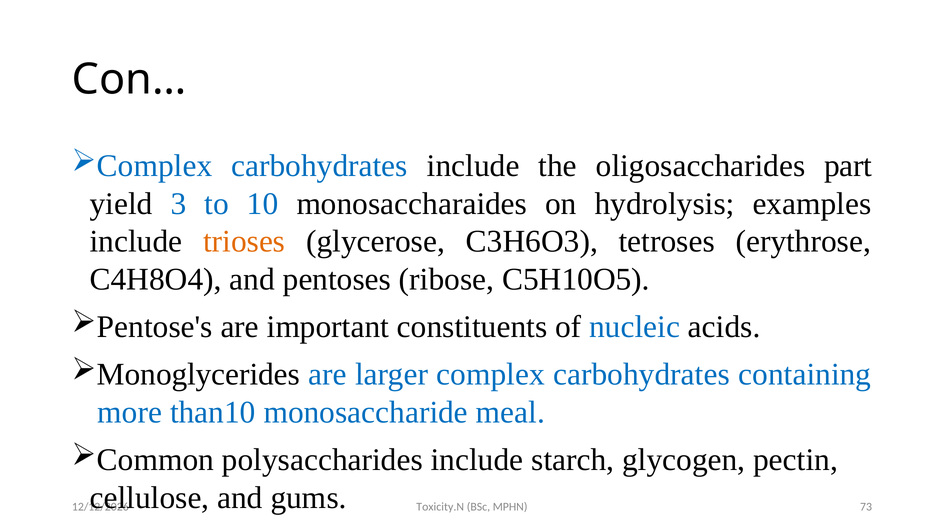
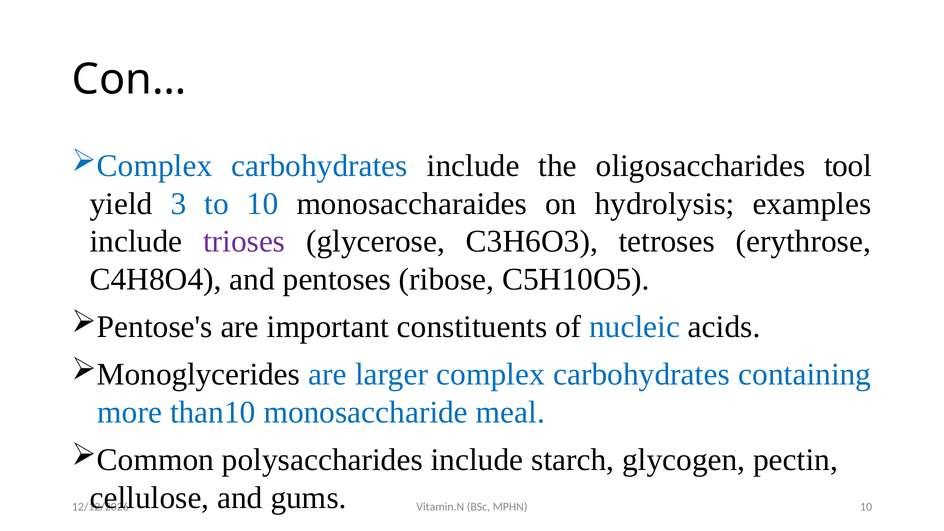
part: part -> tool
trioses colour: orange -> purple
Toxicity.N: Toxicity.N -> Vitamin.N
MPHN 73: 73 -> 10
